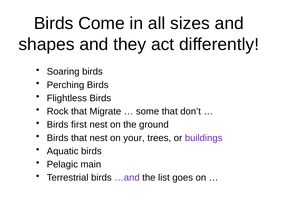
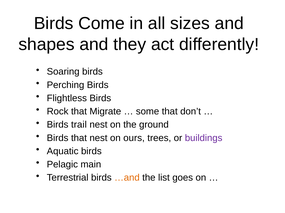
first: first -> trail
your: your -> ours
…and colour: purple -> orange
